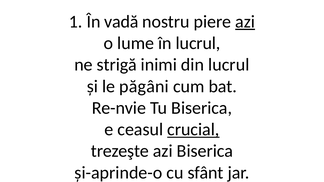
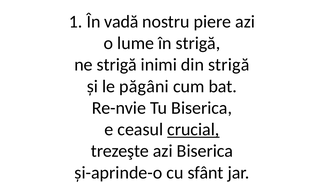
azi at (245, 22) underline: present -> none
în lucrul: lucrul -> strigă
din lucrul: lucrul -> strigă
